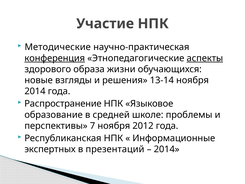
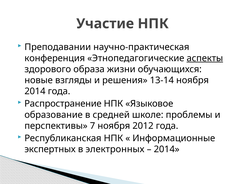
Методические: Методические -> Преподавании
конференция underline: present -> none
презентаций: презентаций -> электронных
